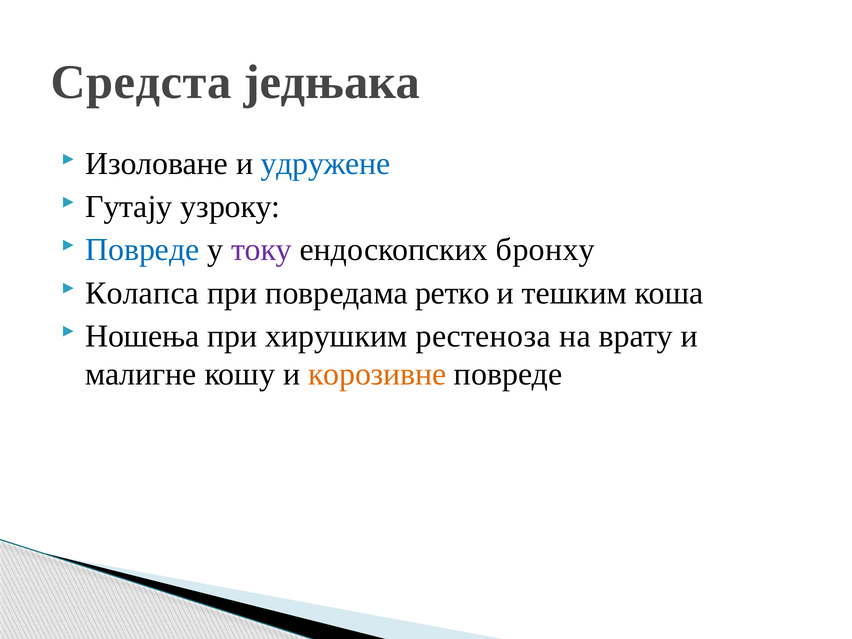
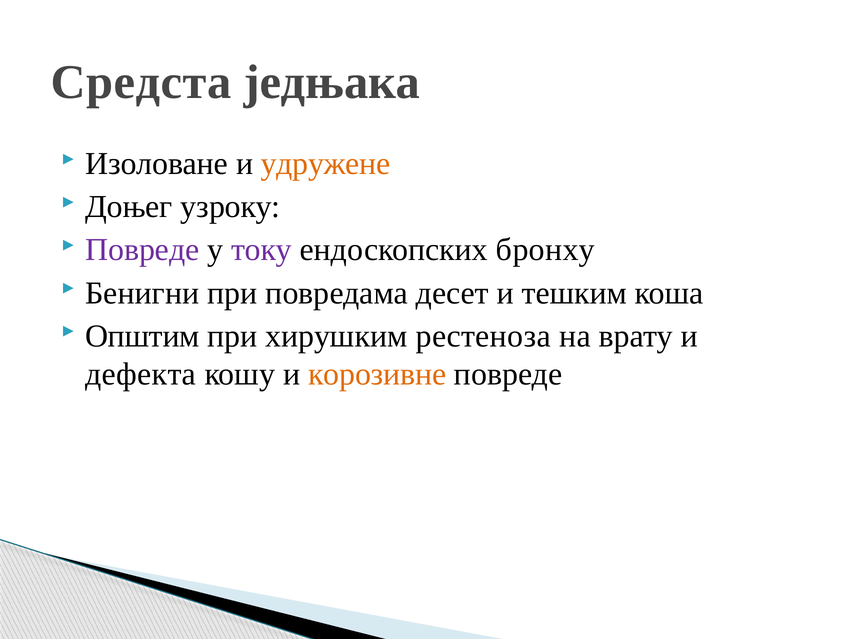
удружене colour: blue -> orange
Гутају: Гутају -> Доњег
Повреде at (142, 250) colour: blue -> purple
Колапса: Колапса -> Бенигни
ретко: ретко -> десет
Ношења: Ношења -> Општим
малигне: малигне -> дефекта
